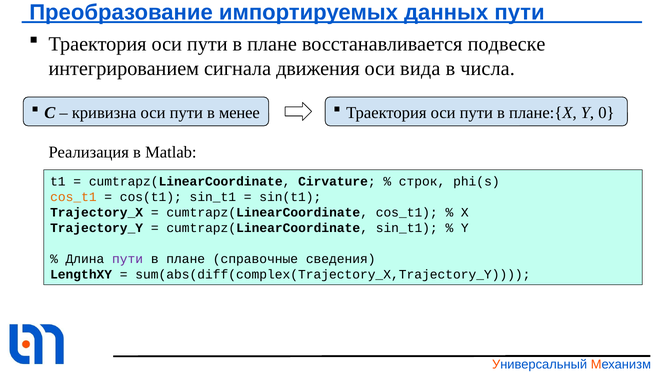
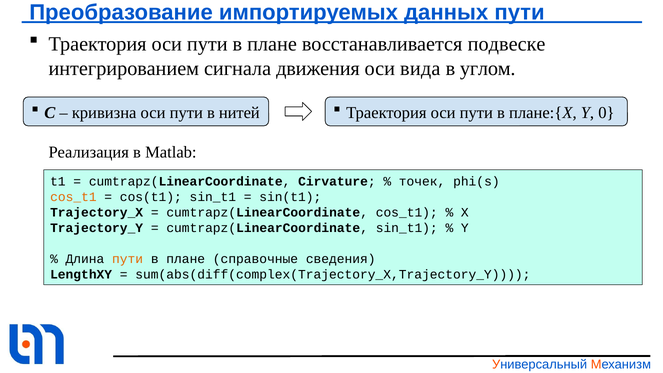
числа: числа -> углом
менее: менее -> нитей
строк: строк -> точек
пути at (128, 259) colour: purple -> orange
